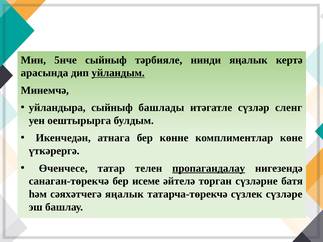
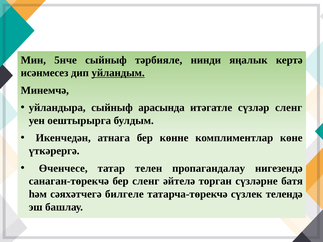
арасында: арасында -> исәнмесез
башлады: башлады -> арасында
пропагандалау underline: present -> none
бер исеме: исеме -> сленг
сәяхәтчегә яңалык: яңалык -> билгеле
сүзләре: сүзләре -> телендә
